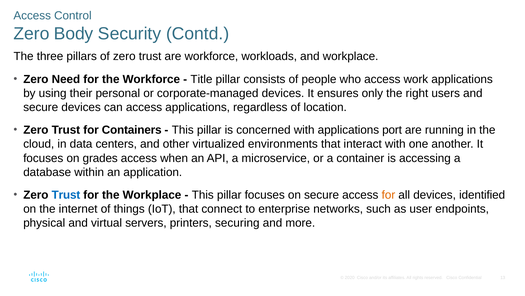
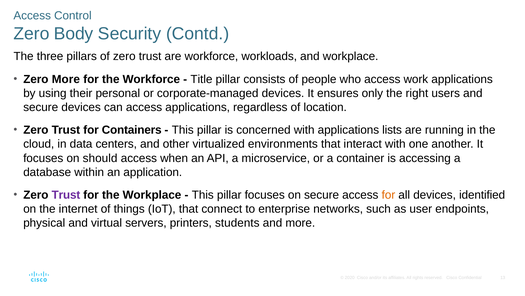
Zero Need: Need -> More
port: port -> lists
grades: grades -> should
Trust at (66, 195) colour: blue -> purple
securing: securing -> students
